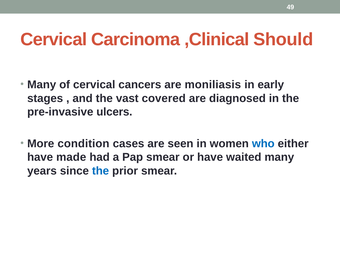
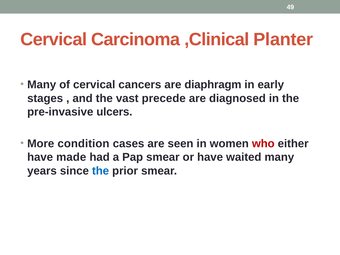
Should: Should -> Planter
moniliasis: moniliasis -> diaphragm
covered: covered -> precede
who colour: blue -> red
